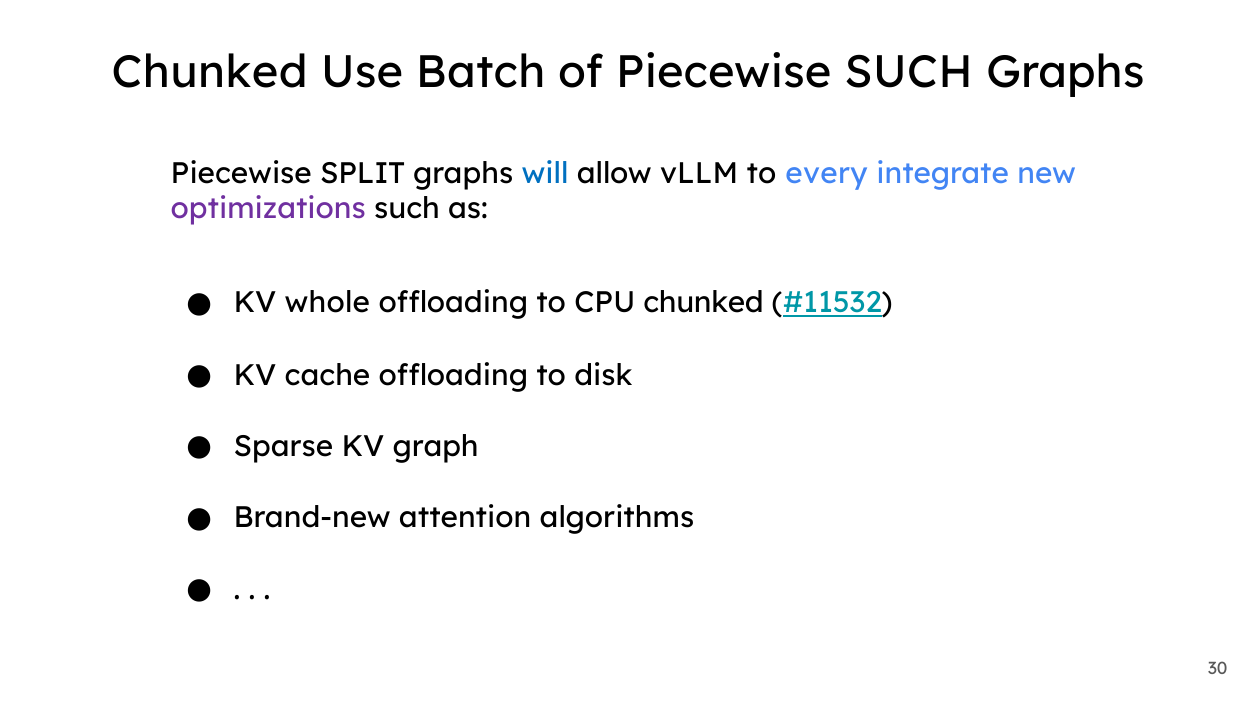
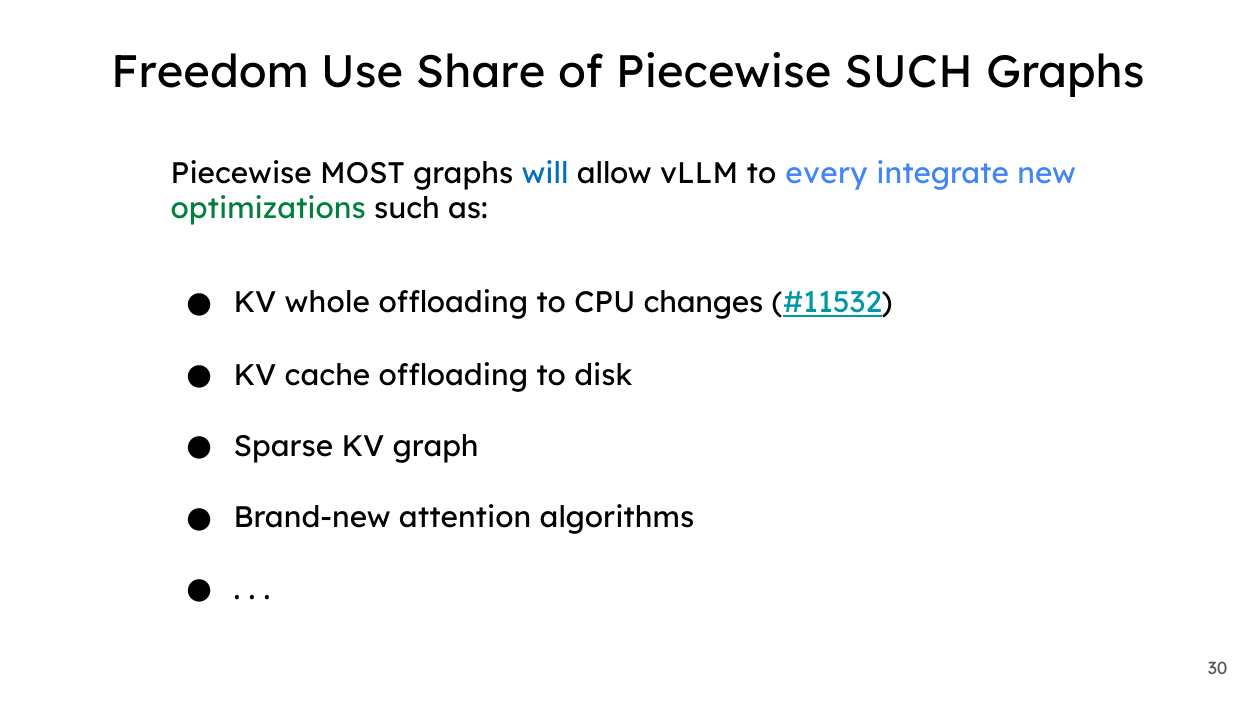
Chunked at (210, 73): Chunked -> Freedom
Batch: Batch -> Share
SPLIT: SPLIT -> MOST
optimizations colour: purple -> green
CPU chunked: chunked -> changes
